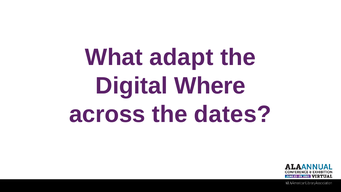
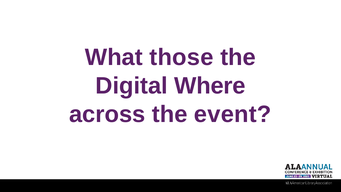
adapt: adapt -> those
dates: dates -> event
